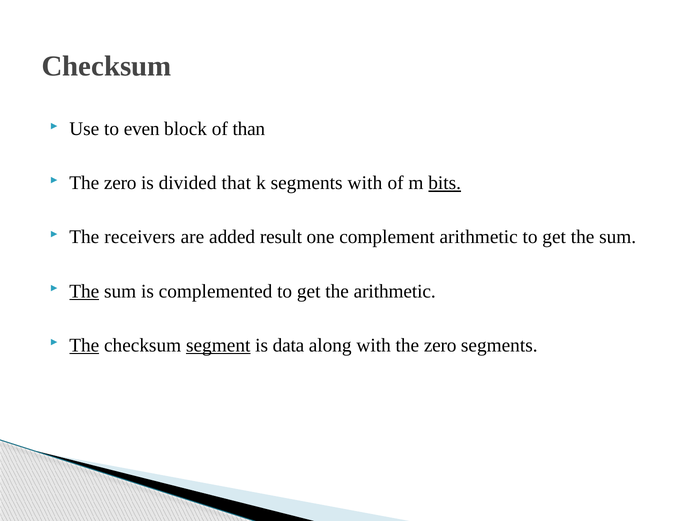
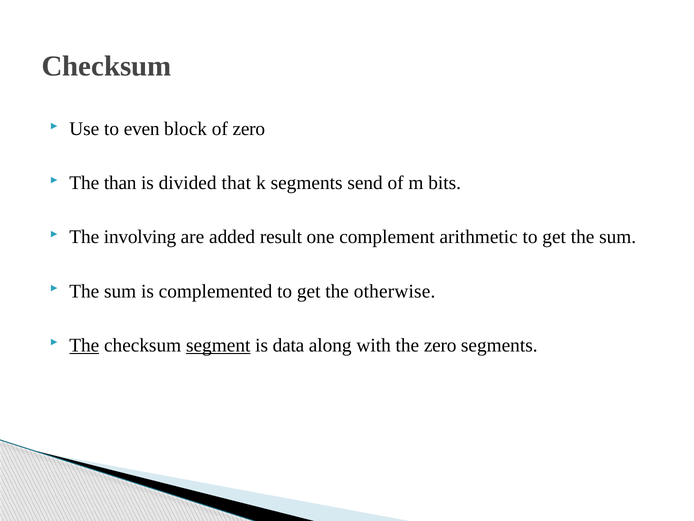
of than: than -> zero
zero at (120, 183): zero -> than
segments with: with -> send
bits underline: present -> none
receivers: receivers -> involving
The at (84, 291) underline: present -> none
the arithmetic: arithmetic -> otherwise
